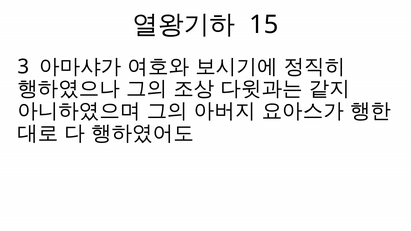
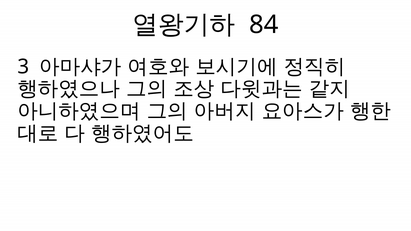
15: 15 -> 84
